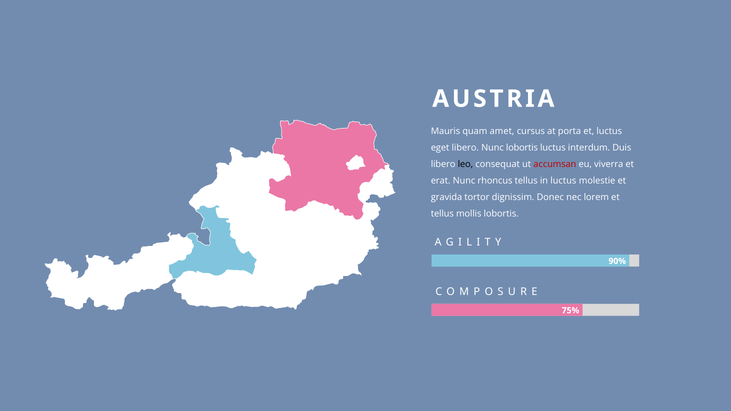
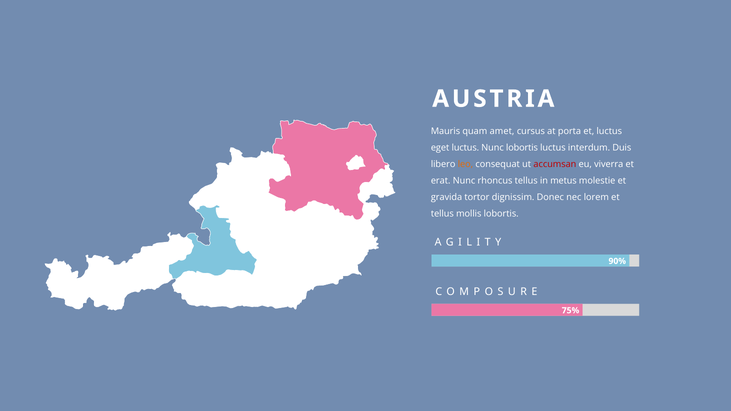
eget libero: libero -> luctus
leo colour: black -> orange
in luctus: luctus -> metus
